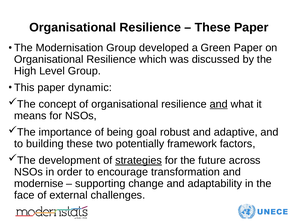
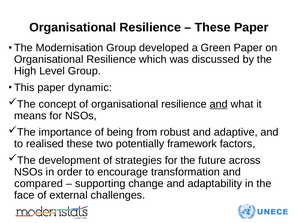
goal: goal -> from
building: building -> realised
strategies underline: present -> none
modernise: modernise -> compared
